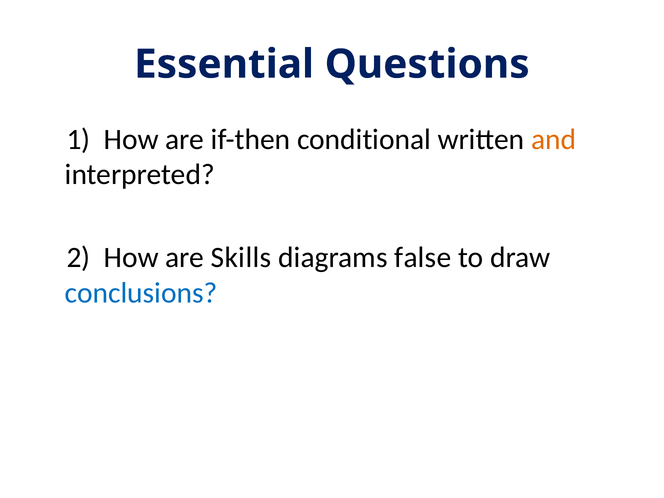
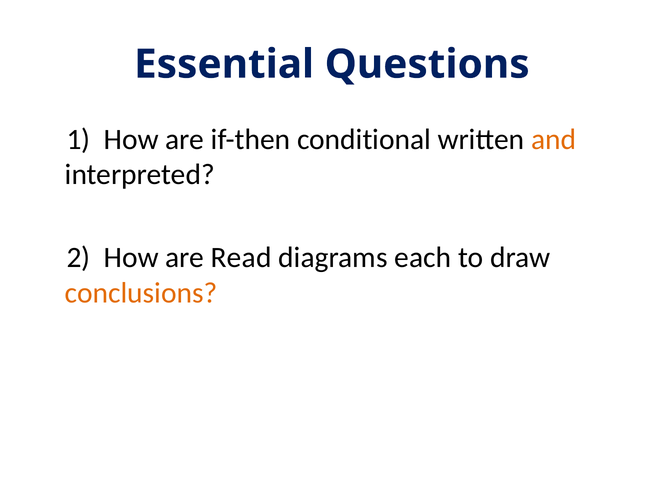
Skills: Skills -> Read
false: false -> each
conclusions colour: blue -> orange
